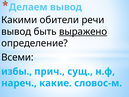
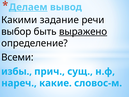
Делаем underline: none -> present
обители: обители -> задание
вывод at (16, 32): вывод -> выбор
